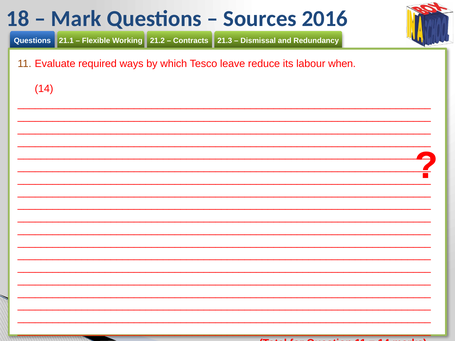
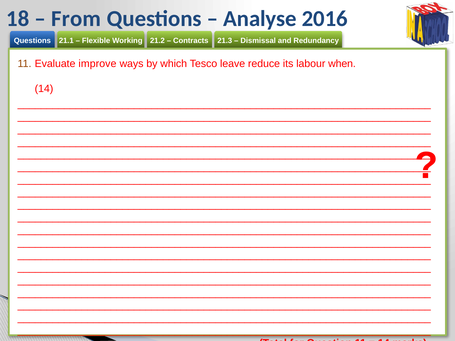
Mark: Mark -> From
Sources: Sources -> Analyse
required: required -> improve
